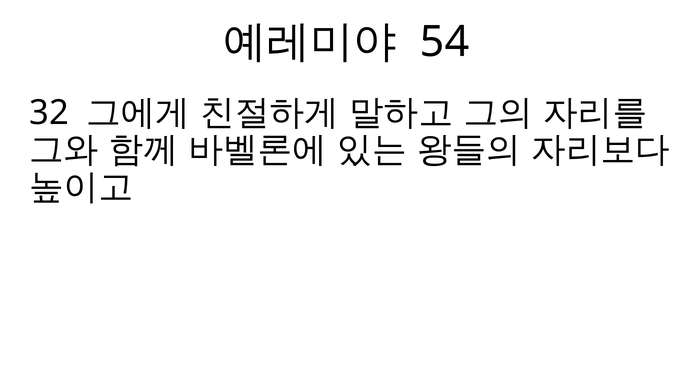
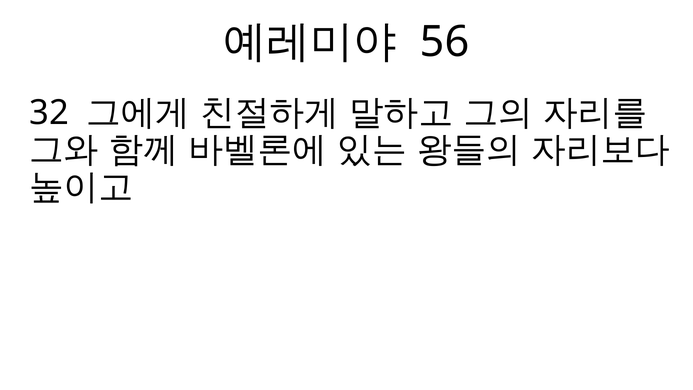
54: 54 -> 56
